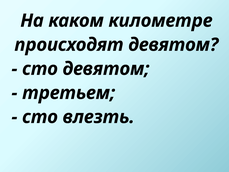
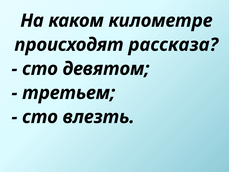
происходят девятом: девятом -> рассказа
